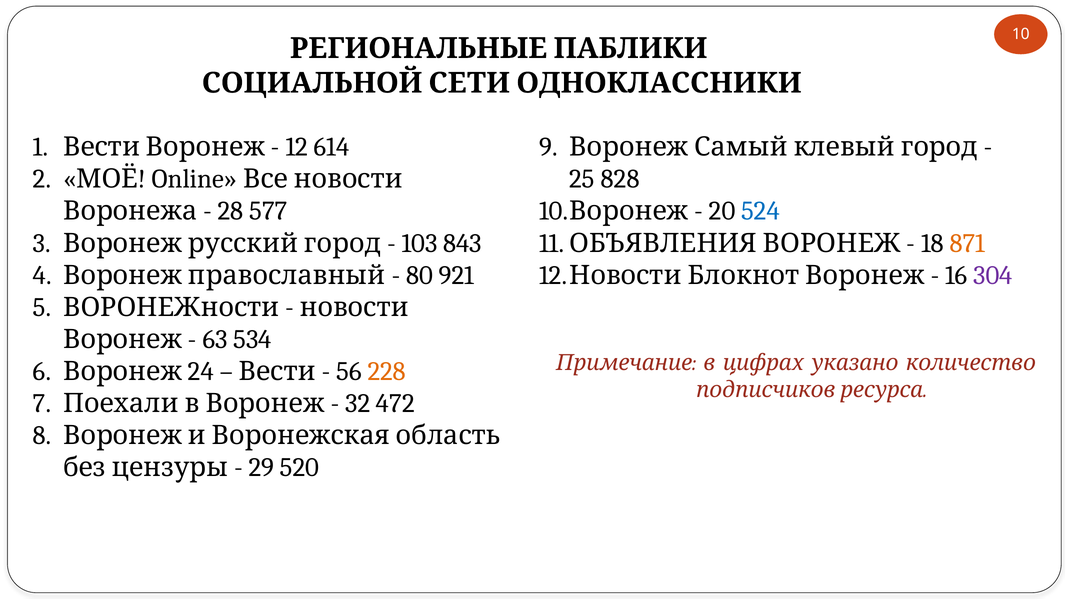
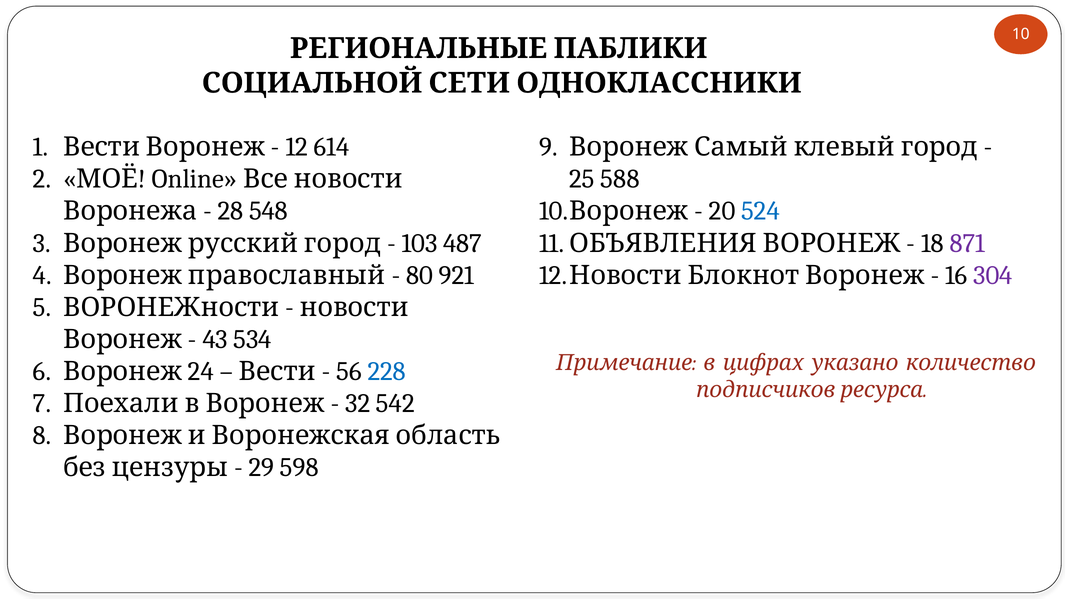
828: 828 -> 588
577: 577 -> 548
843: 843 -> 487
871 colour: orange -> purple
63: 63 -> 43
228 colour: orange -> blue
472: 472 -> 542
520: 520 -> 598
